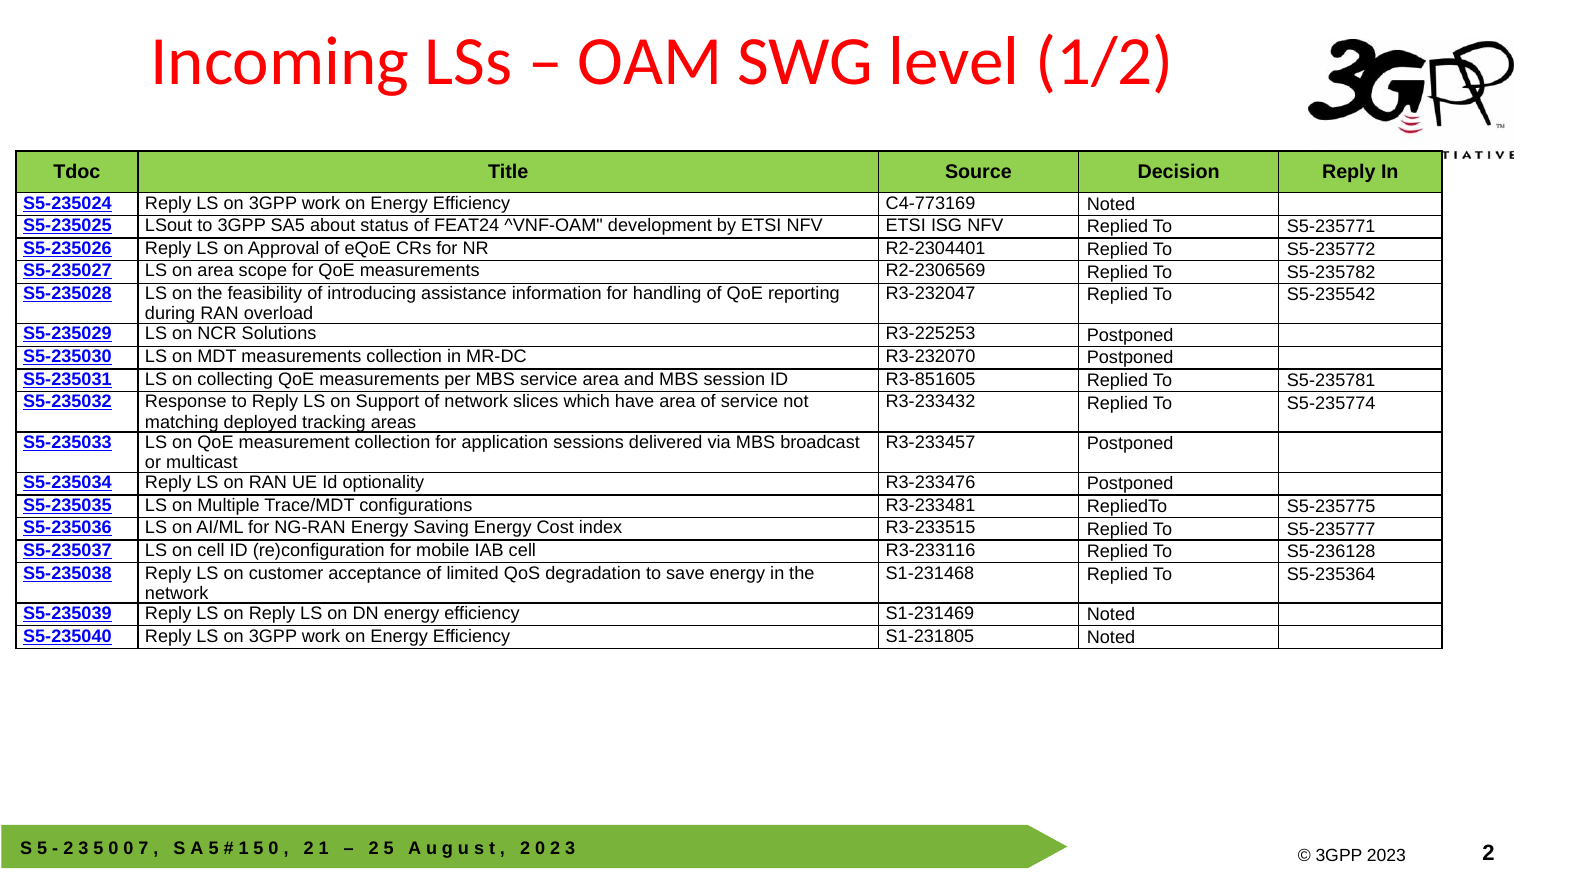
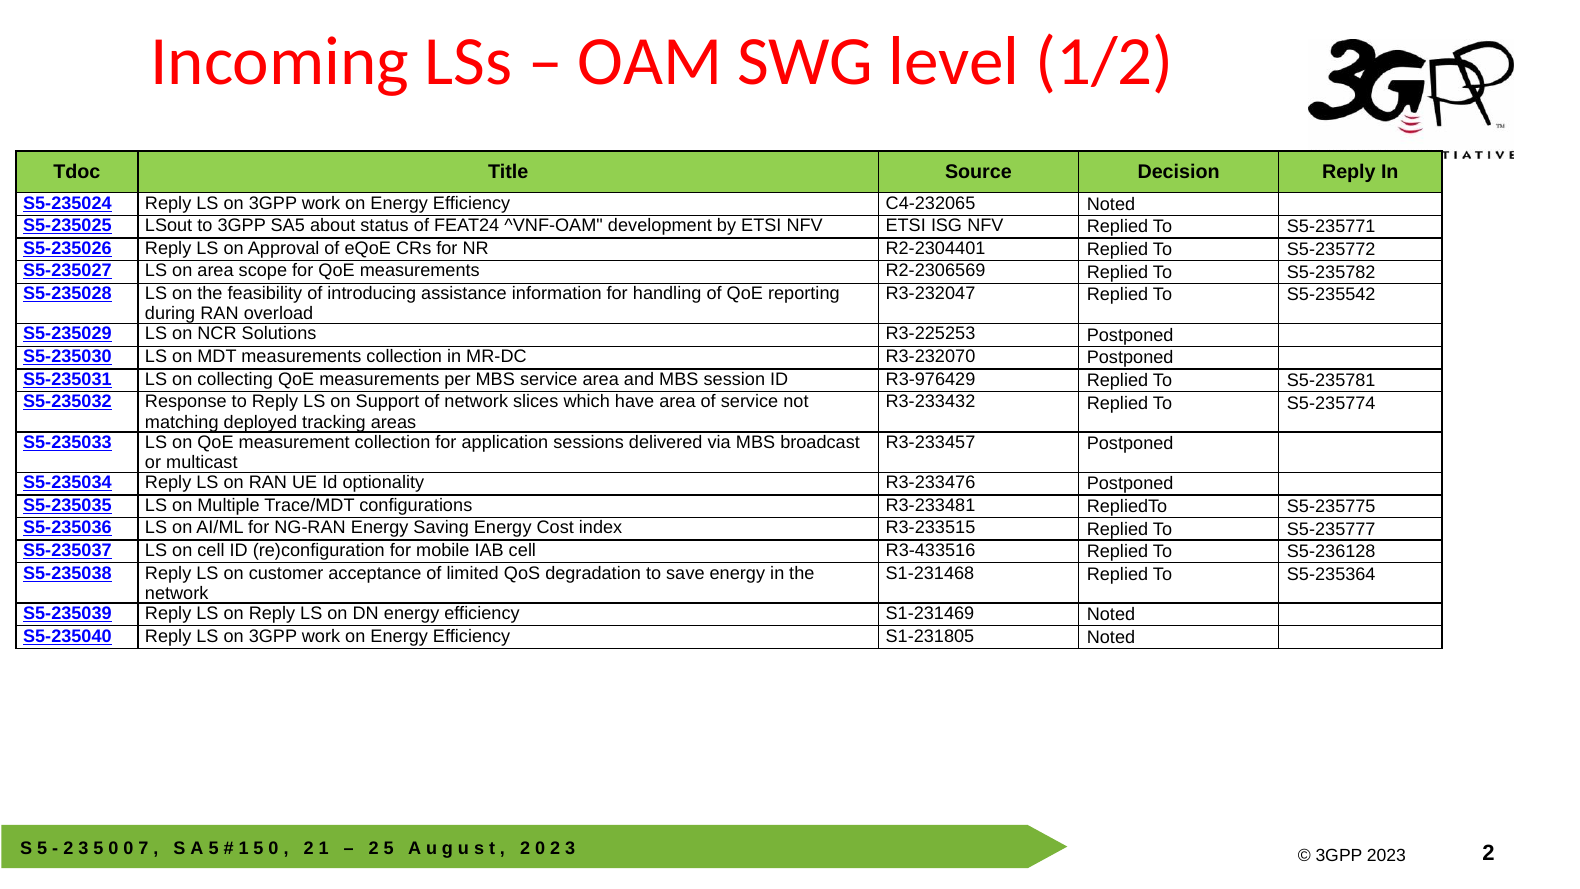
C4-773169: C4-773169 -> C4-232065
R3-851605: R3-851605 -> R3-976429
R3-233116: R3-233116 -> R3-433516
